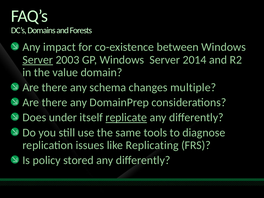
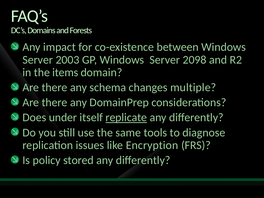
Server at (38, 60) underline: present -> none
2014: 2014 -> 2098
value: value -> items
Replicating: Replicating -> Encryption
